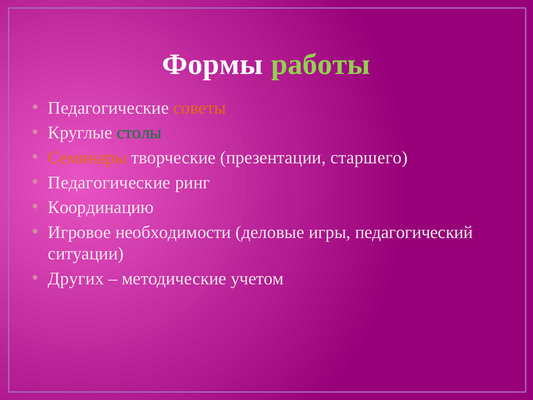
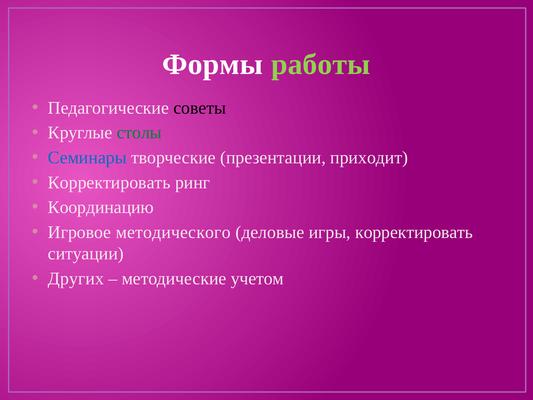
советы colour: orange -> black
Семинары colour: orange -> blue
старшего: старшего -> приходит
Педагогические at (109, 182): Педагогические -> Корректировать
необходимости: необходимости -> методического
игры педагогический: педагогический -> корректировать
